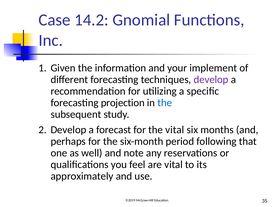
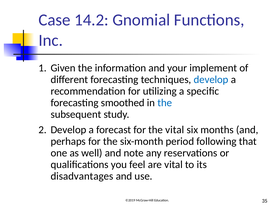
develop at (211, 80) colour: purple -> blue
projection: projection -> smoothed
approximately: approximately -> disadvantages
